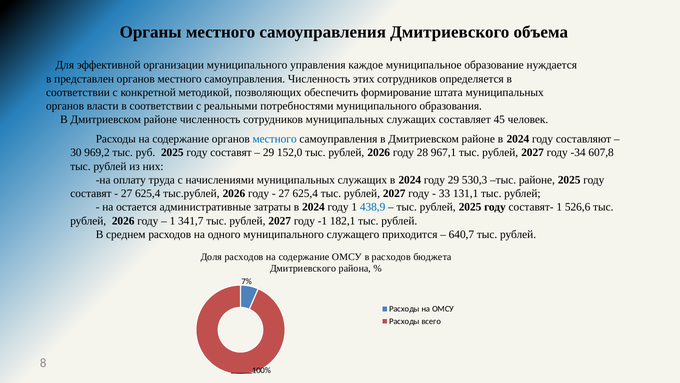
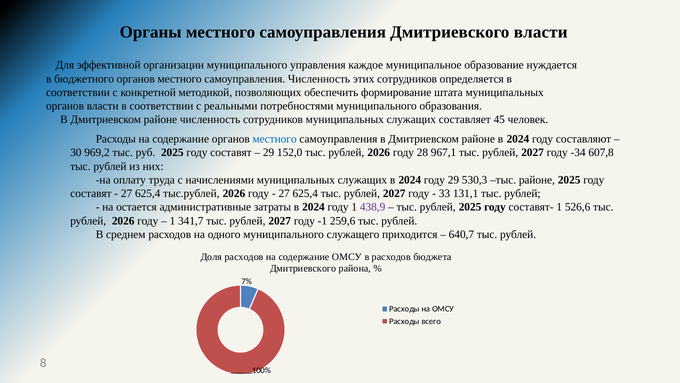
Дмитриевского объема: объема -> власти
представлен: представлен -> бюджетного
438,9 colour: blue -> purple
182,1: 182,1 -> 259,6
